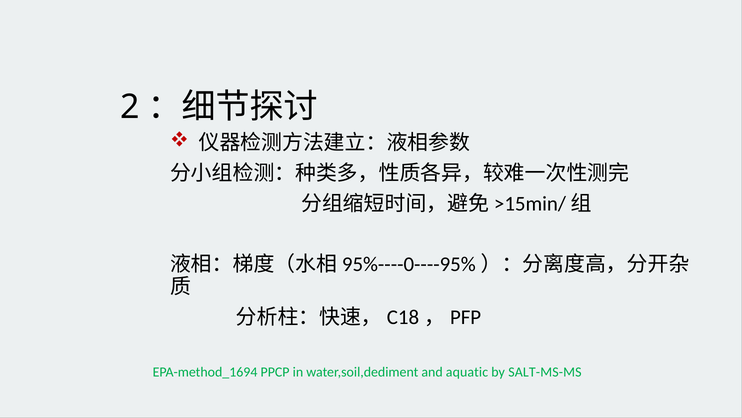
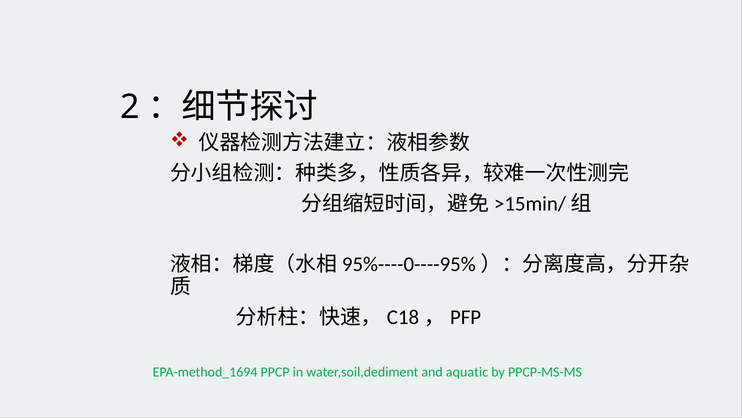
SALT-MS-MS: SALT-MS-MS -> PPCP-MS-MS
